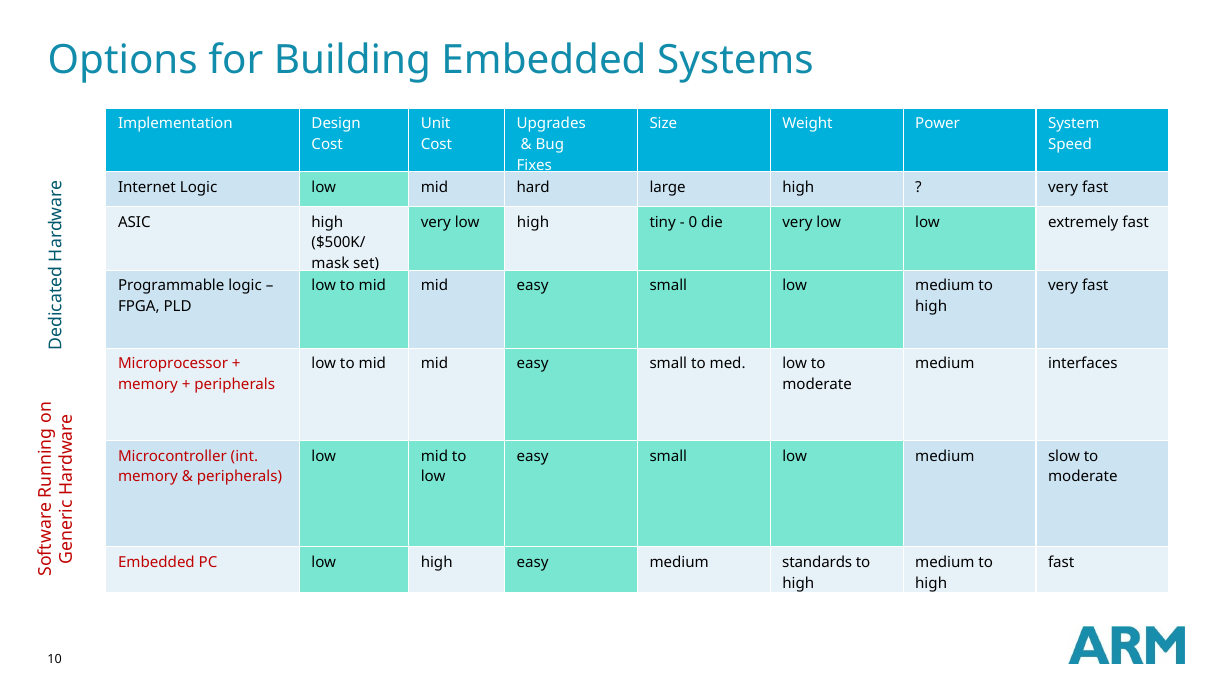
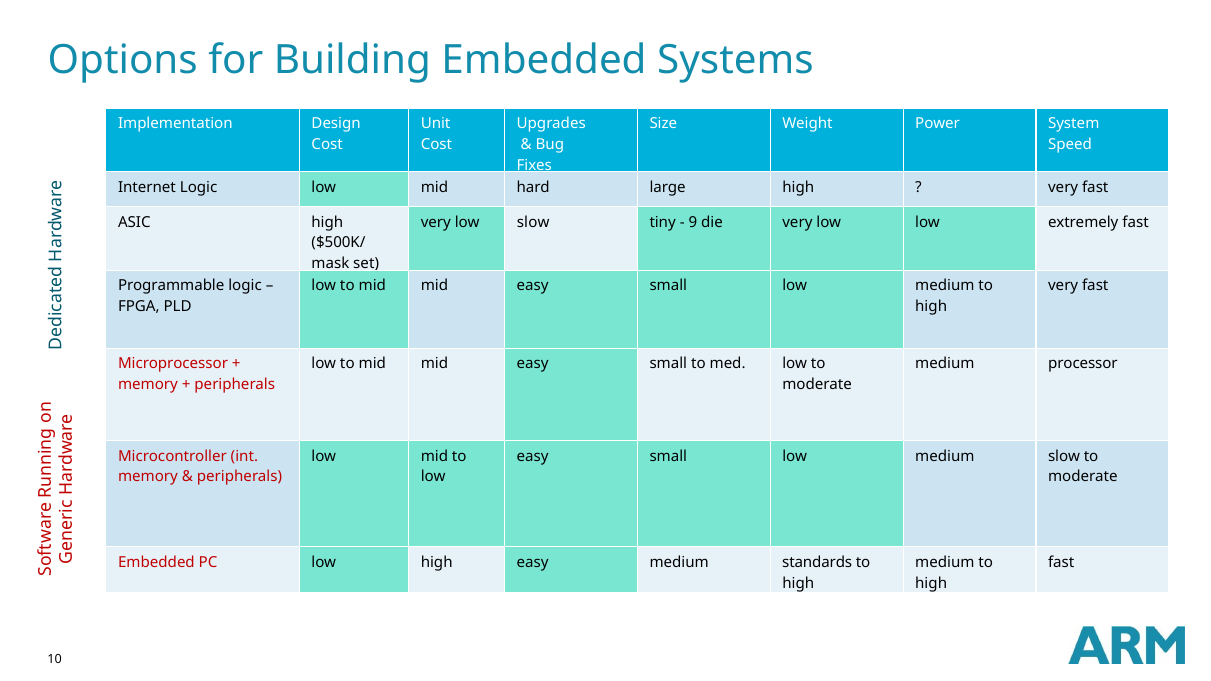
very low high: high -> slow
0: 0 -> 9
interfaces: interfaces -> processor
